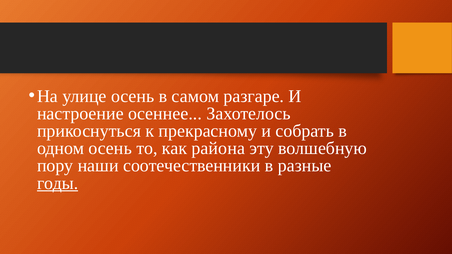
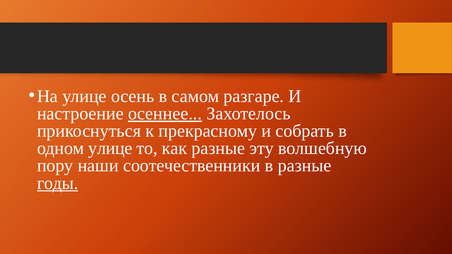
осеннее underline: none -> present
одном осень: осень -> улице
как района: района -> разные
